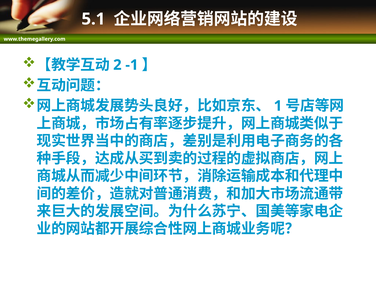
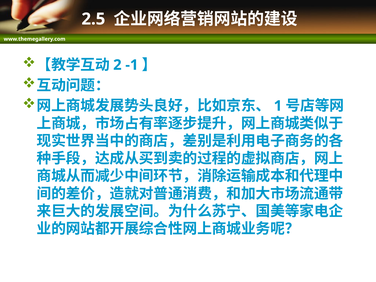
5.1: 5.1 -> 2.5
